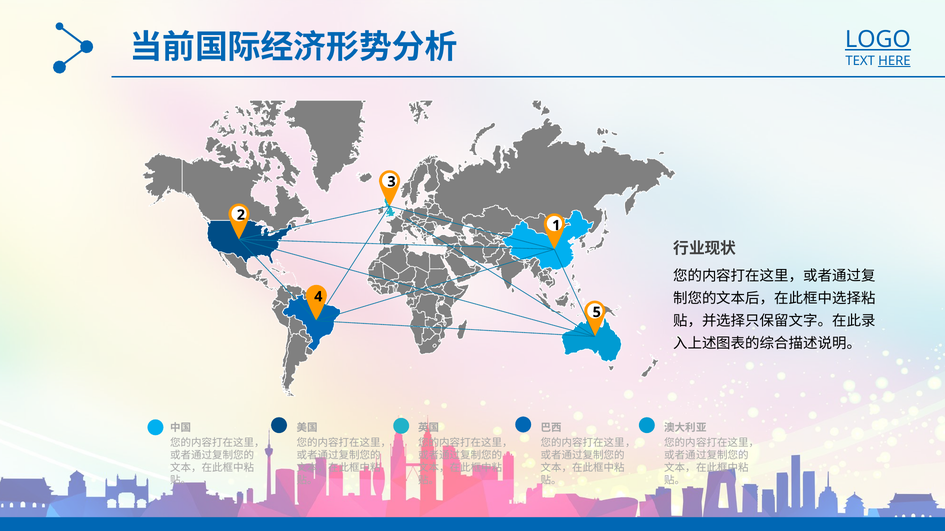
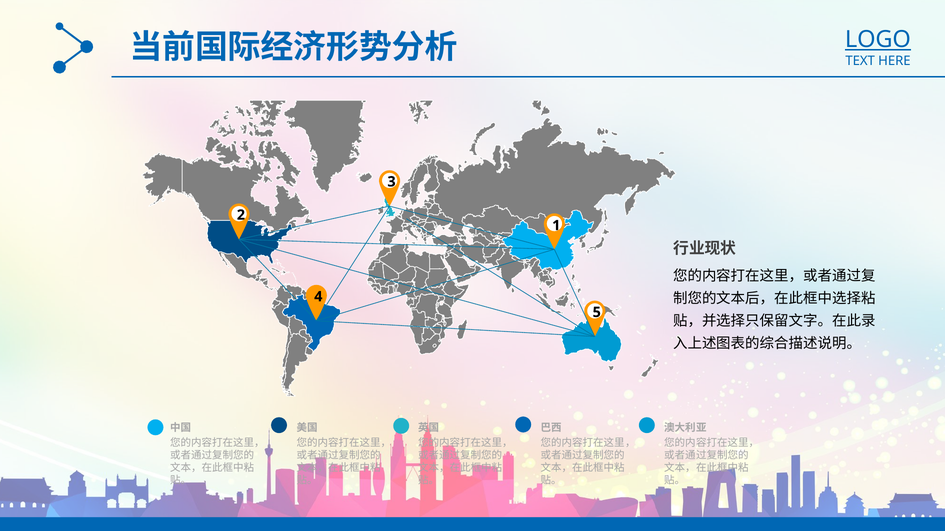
HERE underline: present -> none
